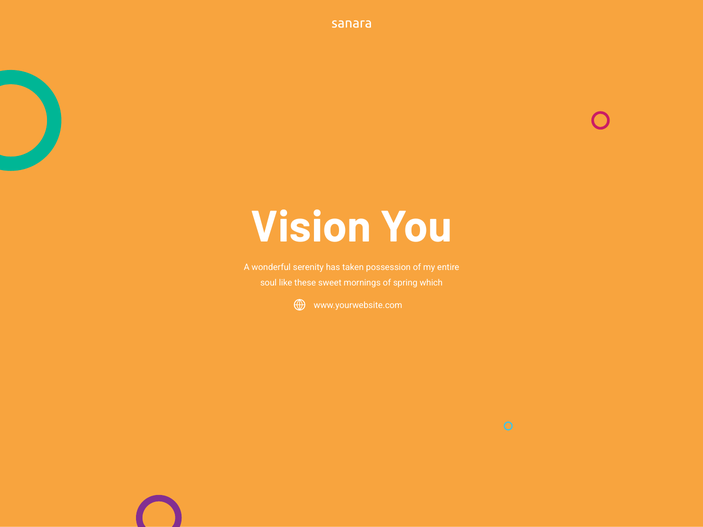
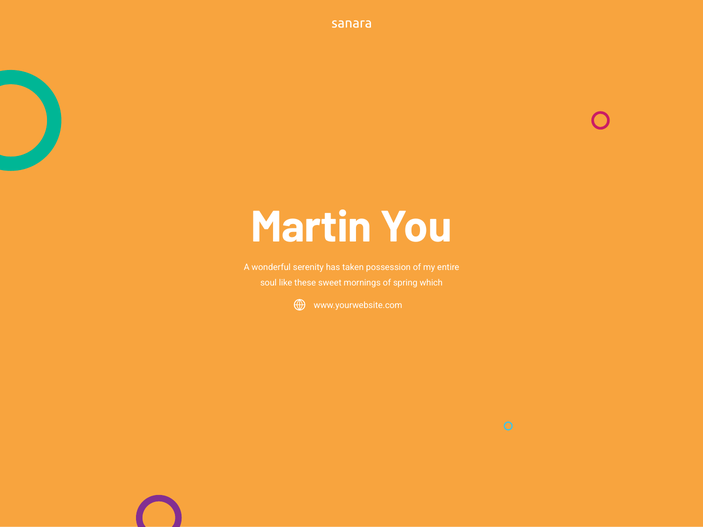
Vision: Vision -> Martin
